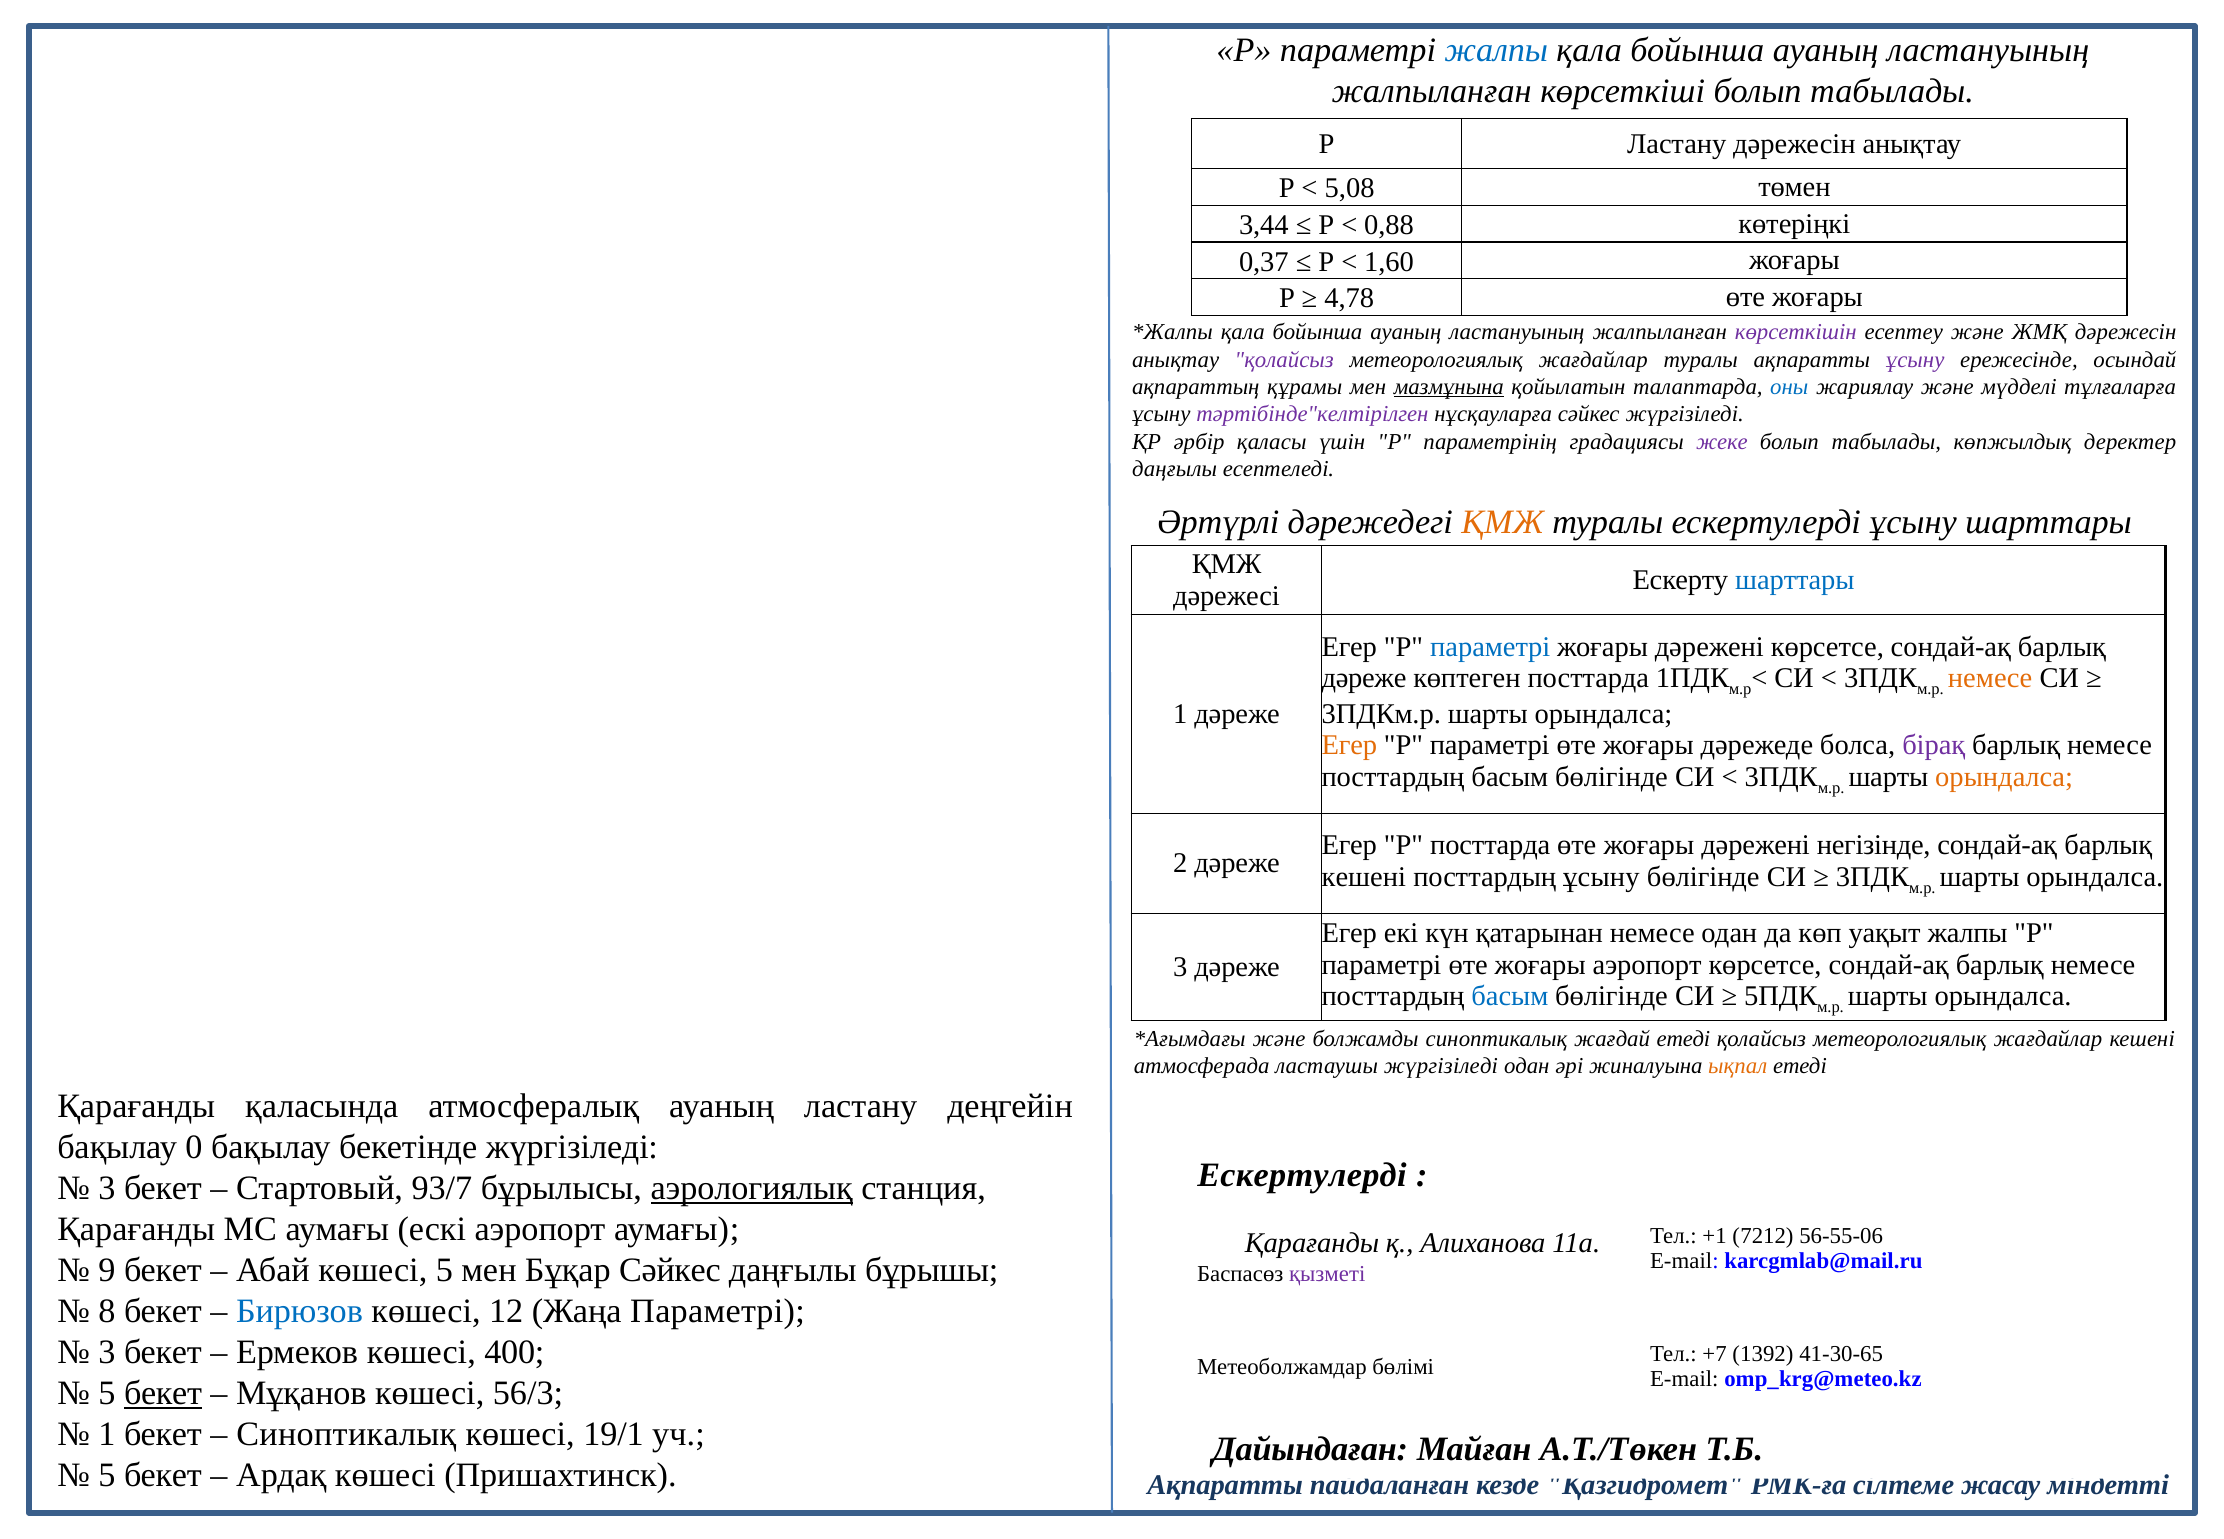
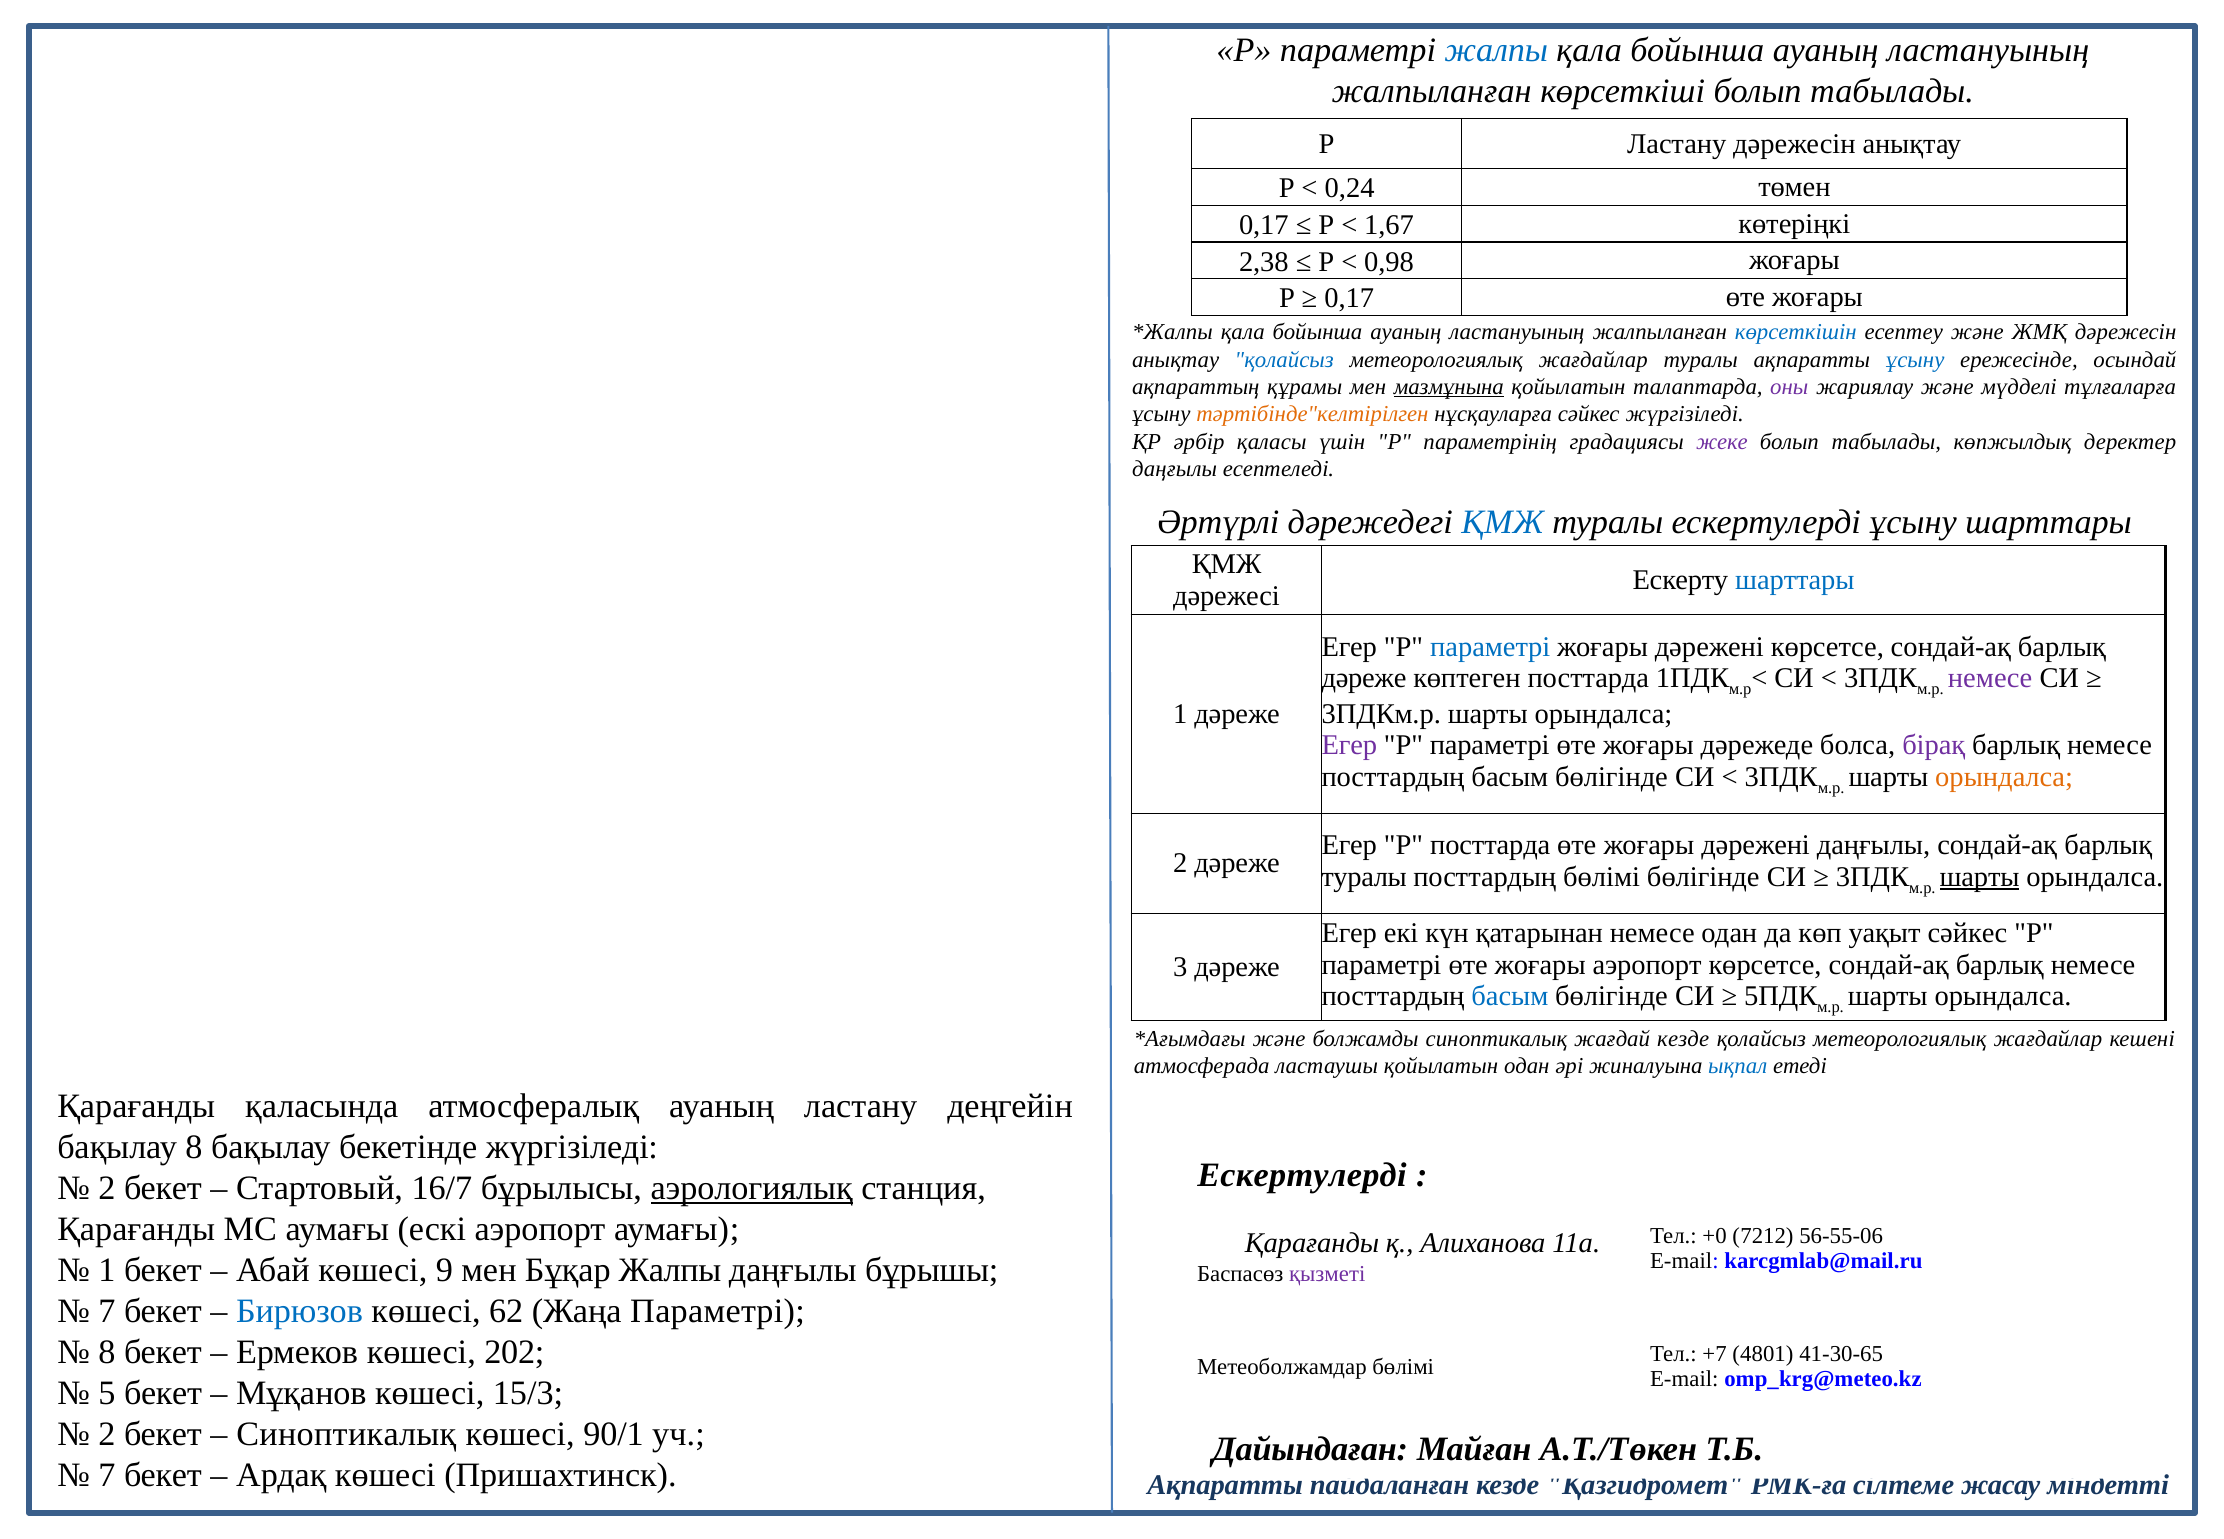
5,08: 5,08 -> 0,24
3,44 at (1264, 225): 3,44 -> 0,17
0,88: 0,88 -> 1,67
0,37: 0,37 -> 2,38
1,60: 1,60 -> 0,98
4,78 at (1349, 298): 4,78 -> 0,17
көрсеткішін colour: purple -> blue
қолайсыз at (1284, 360) colour: purple -> blue
ұсыну at (1915, 360) colour: purple -> blue
оны colour: blue -> purple
тәртібінде"келтірілген colour: purple -> orange
ҚМЖ at (1503, 522) colour: orange -> blue
немесе at (1990, 678) colour: orange -> purple
Егер at (1349, 746) colour: orange -> purple
дәрежені негізінде: негізінде -> даңғылы
кешені at (1364, 877): кешені -> туралы
посттардың ұсыну: ұсыну -> бөлімі
шарты at (1980, 877) underline: none -> present
уақыт жалпы: жалпы -> сәйкес
жағдай етеді: етеді -> кезде
ластаушы жүргізіледі: жүргізіледі -> қойылатын
ықпал colour: orange -> blue
бақылау 0: 0 -> 8
3 at (107, 1189): 3 -> 2
93/7: 93/7 -> 16/7
+1: +1 -> +0
9 at (107, 1271): 9 -> 1
көшесі 5: 5 -> 9
Бұқар Сәйкес: Сәйкес -> Жалпы
8 at (107, 1312): 8 -> 7
12: 12 -> 62
3 at (107, 1353): 3 -> 8
400: 400 -> 202
1392: 1392 -> 4801
бекет at (163, 1394) underline: present -> none
56/3: 56/3 -> 15/3
1 at (107, 1435): 1 -> 2
19/1: 19/1 -> 90/1
5 at (107, 1476): 5 -> 7
